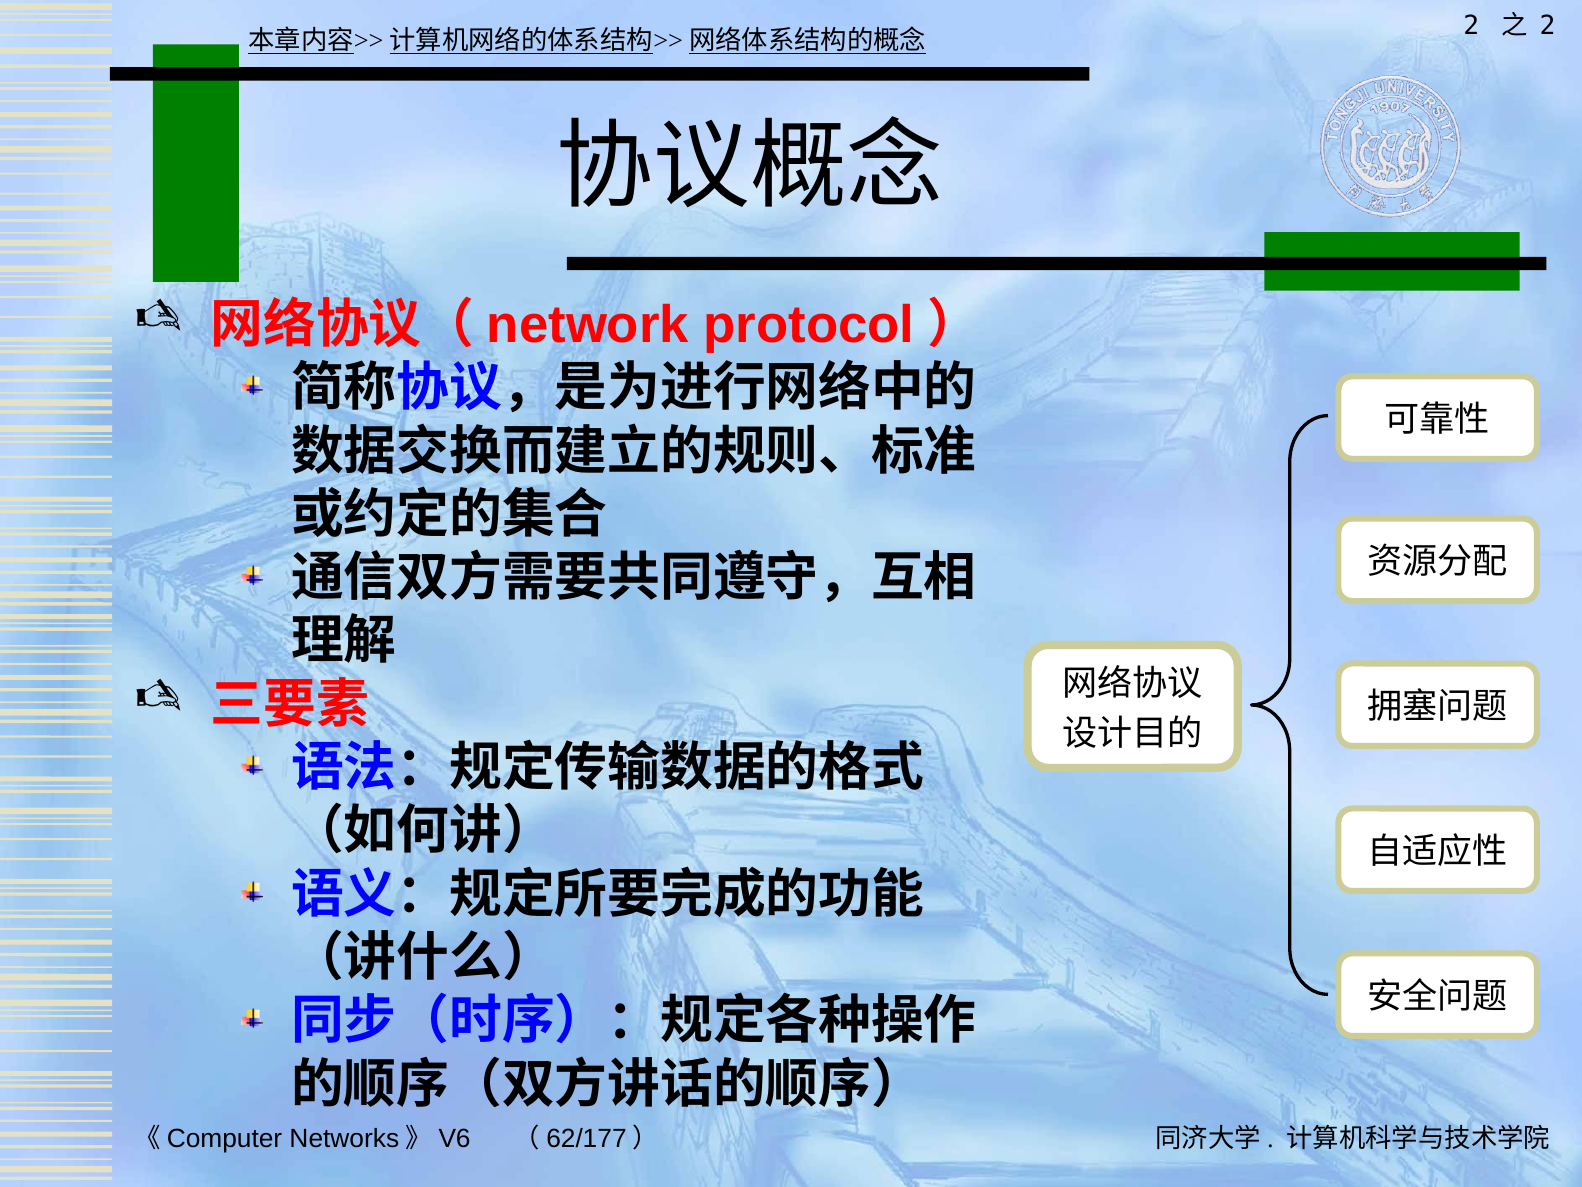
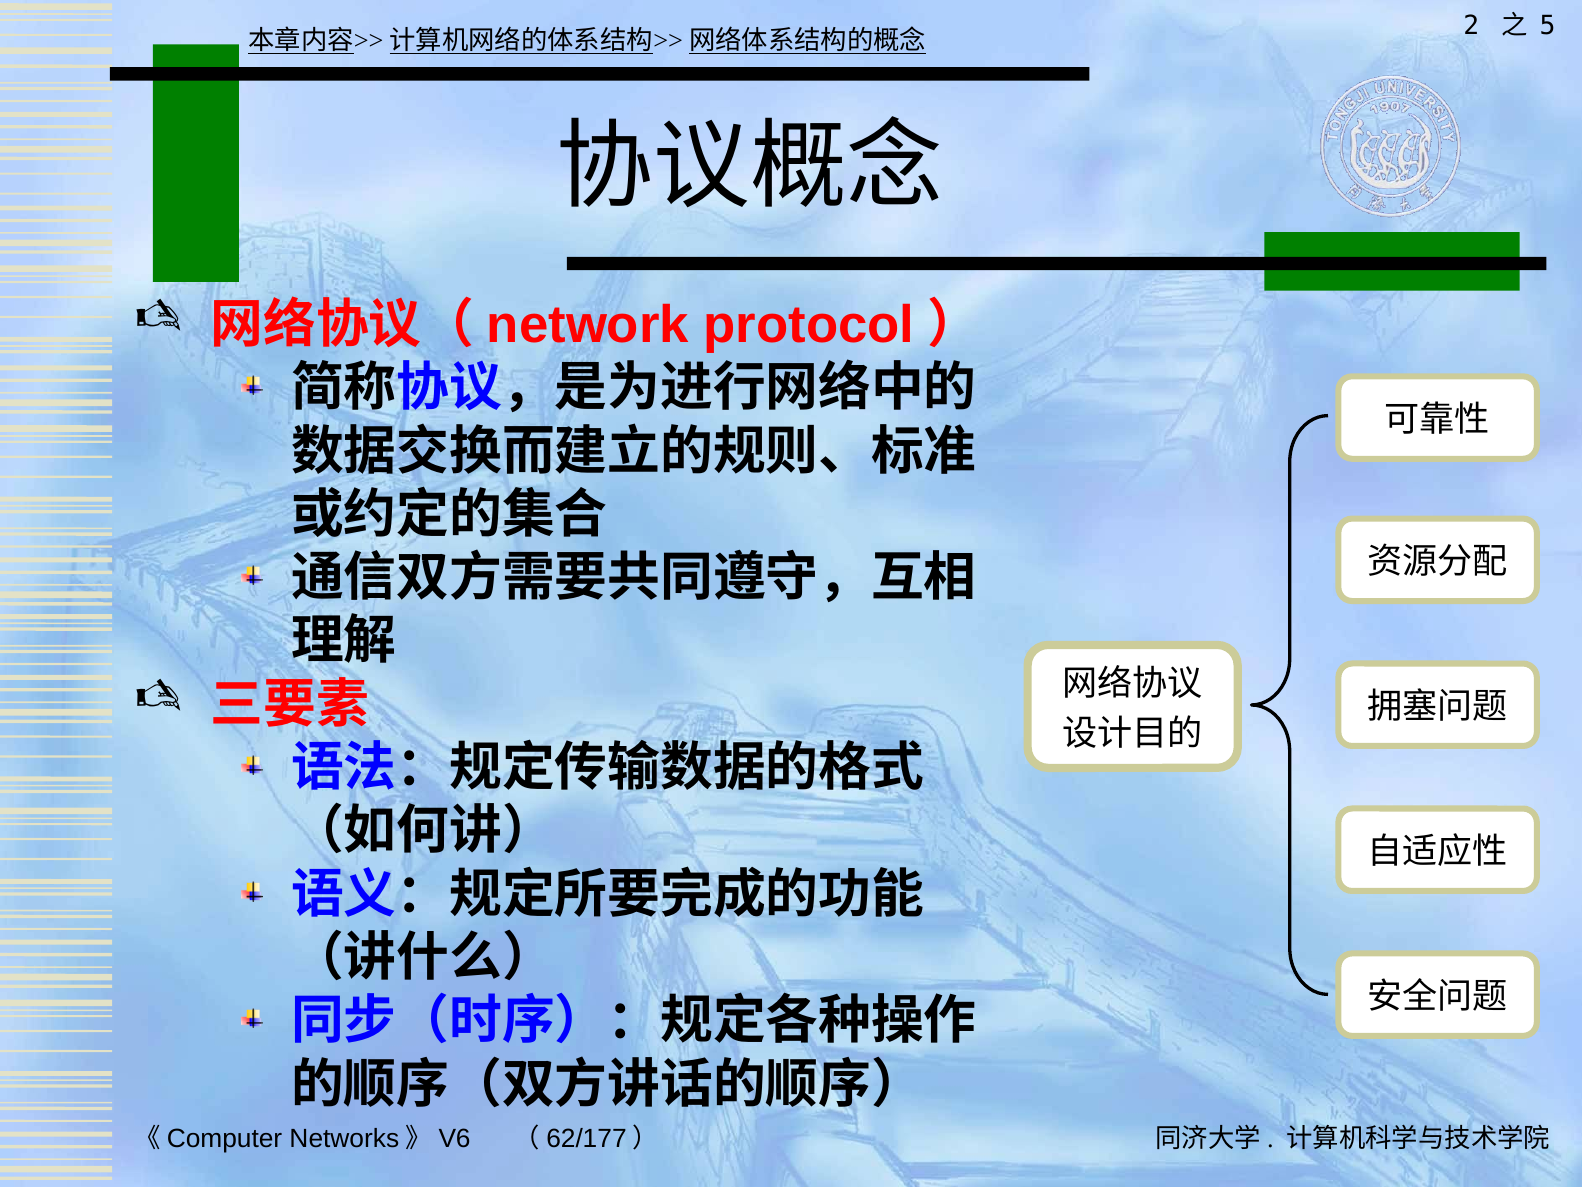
2 at (1548, 26): 2 -> 5
